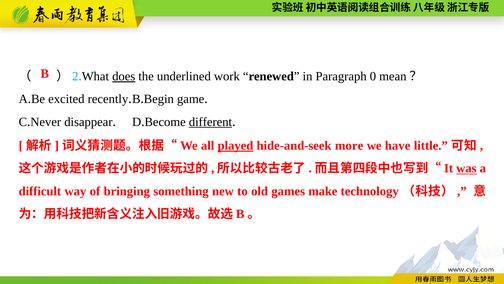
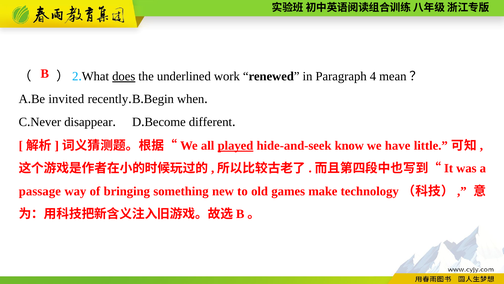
0: 0 -> 4
excited: excited -> invited
game: game -> when
different underline: present -> none
more: more -> know
was underline: present -> none
difficult: difficult -> passage
